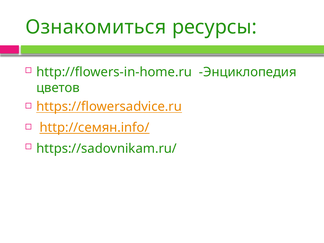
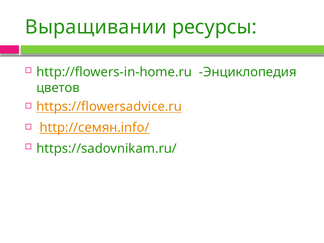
Ознакомиться: Ознакомиться -> Выращивании
